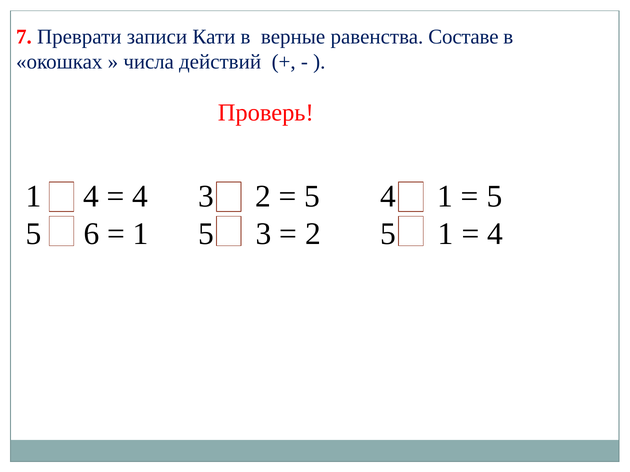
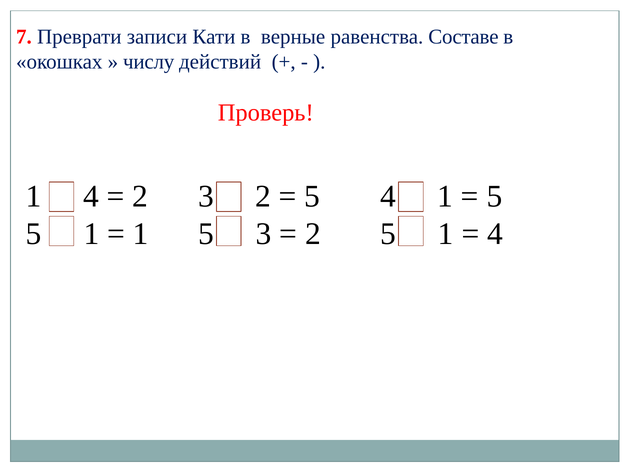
числа: числа -> числу
4 at (140, 196): 4 -> 2
6 at (91, 234): 6 -> 1
